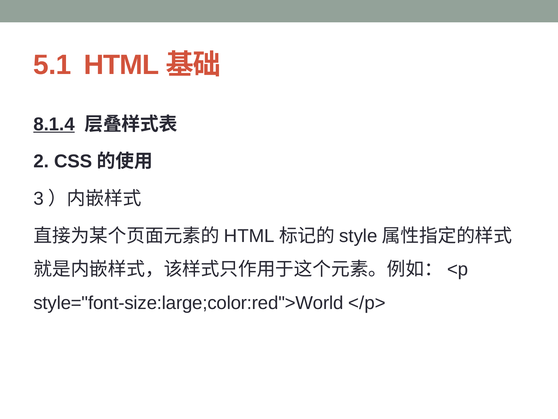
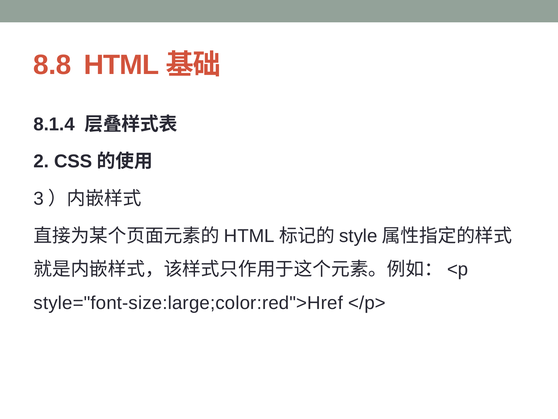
5.1: 5.1 -> 8.8
8.1.4 underline: present -> none
style="font-size:large;color:red">World: style="font-size:large;color:red">World -> style="font-size:large;color:red">Href
